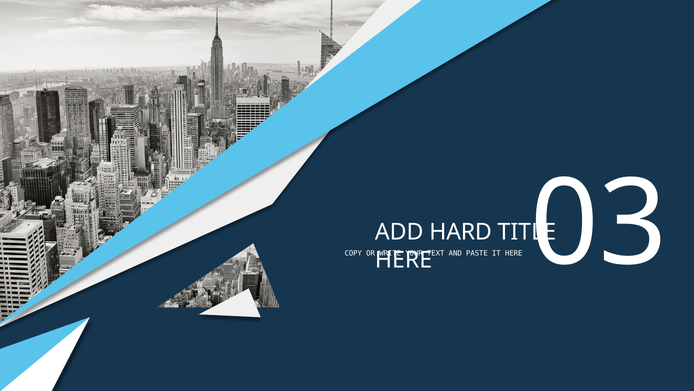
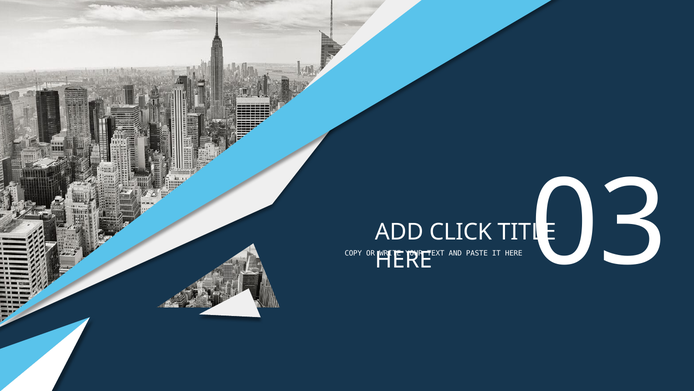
HARD: HARD -> CLICK
